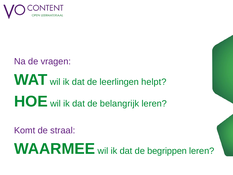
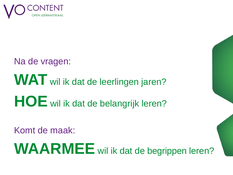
helpt: helpt -> jaren
straal: straal -> maak
